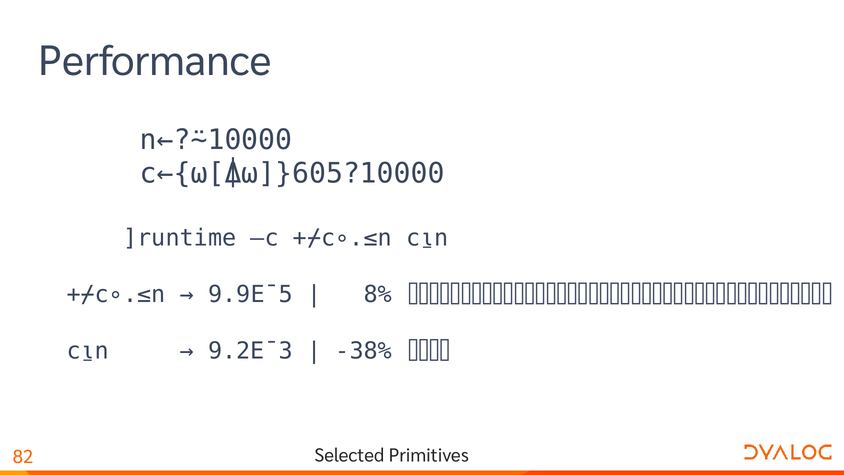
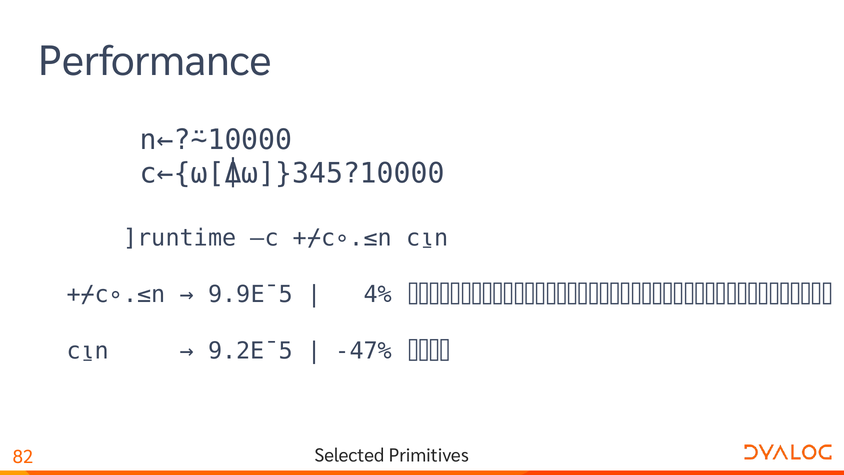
c←{⍵[⍋⍵]}605?10000: c←{⍵[⍋⍵]}605?10000 -> c←{⍵[⍋⍵]}345?10000
8%: 8% -> 4%
9.2E¯3: 9.2E¯3 -> 9.2E¯5
-38%: -38% -> -47%
